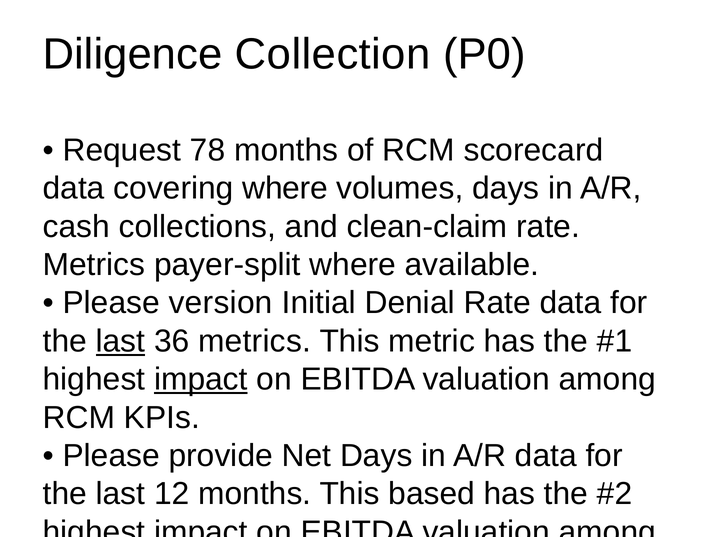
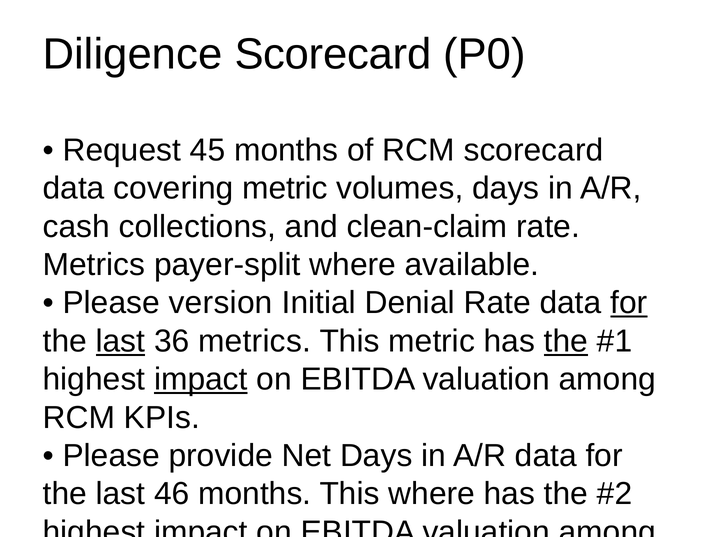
Diligence Collection: Collection -> Scorecard
78: 78 -> 45
covering where: where -> metric
for at (629, 303) underline: none -> present
the at (566, 341) underline: none -> present
12: 12 -> 46
This based: based -> where
